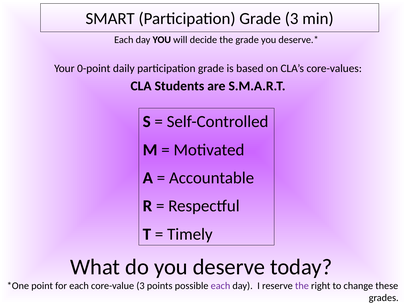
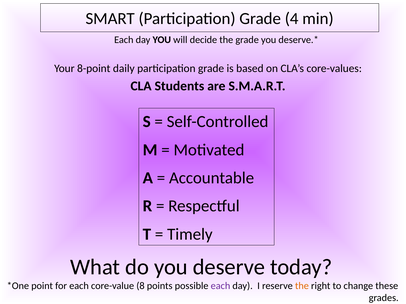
Grade 3: 3 -> 4
0-point: 0-point -> 8-point
core-value 3: 3 -> 8
the at (302, 286) colour: purple -> orange
